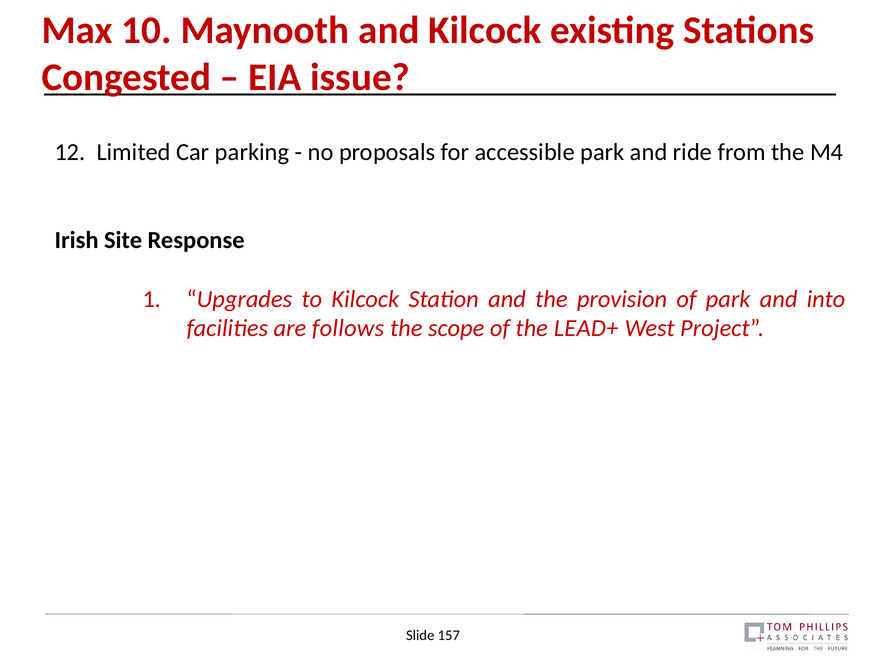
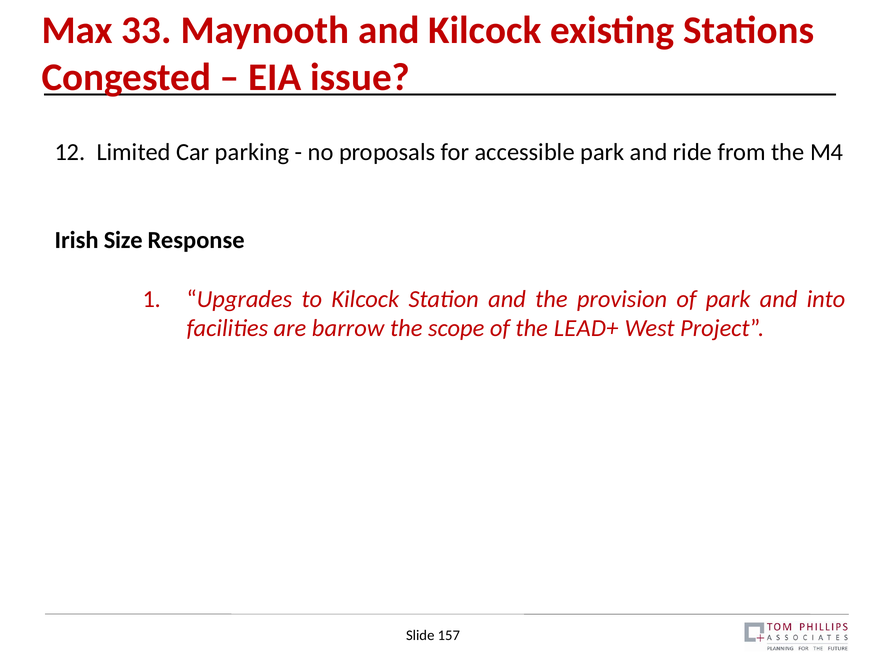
10: 10 -> 33
Site: Site -> Size
follows: follows -> barrow
